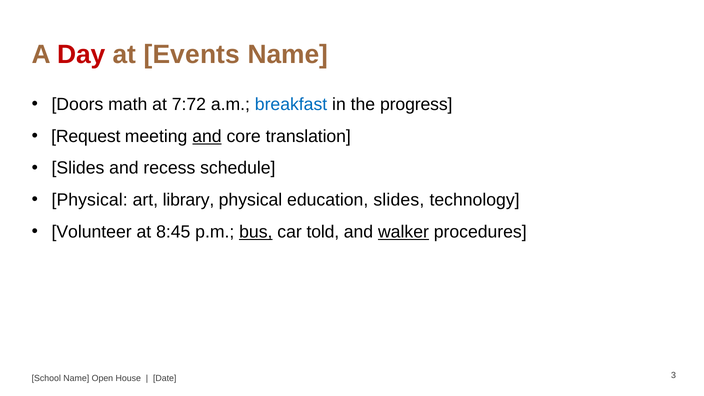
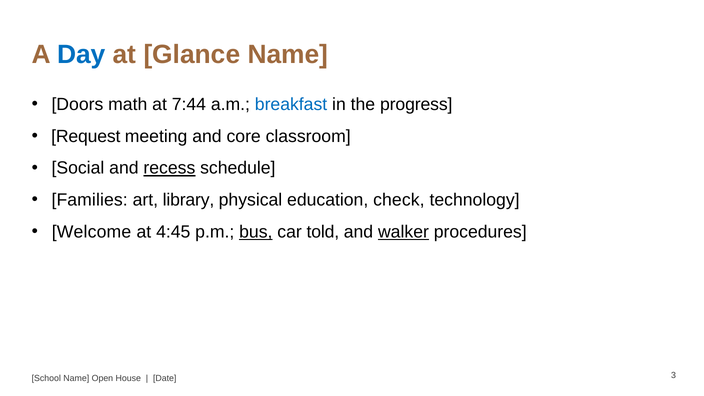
Day colour: red -> blue
Events: Events -> Glance
7:72: 7:72 -> 7:44
and at (207, 136) underline: present -> none
translation: translation -> classroom
Slides at (78, 168): Slides -> Social
recess underline: none -> present
Physical at (90, 200): Physical -> Families
education slides: slides -> check
Volunteer: Volunteer -> Welcome
8:45: 8:45 -> 4:45
